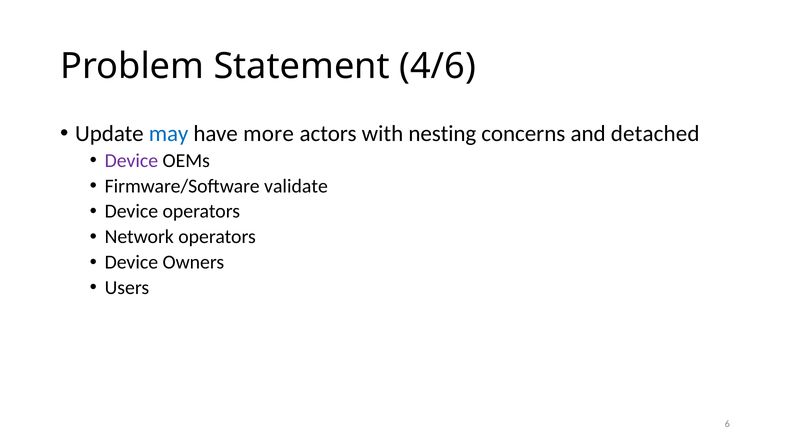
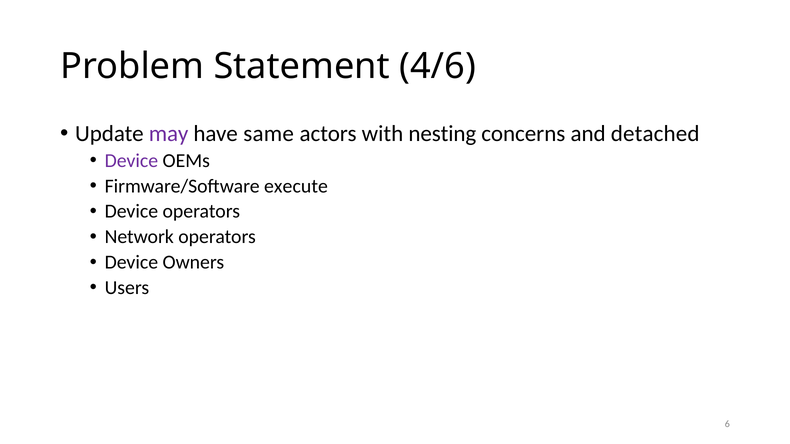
may colour: blue -> purple
more: more -> same
validate: validate -> execute
